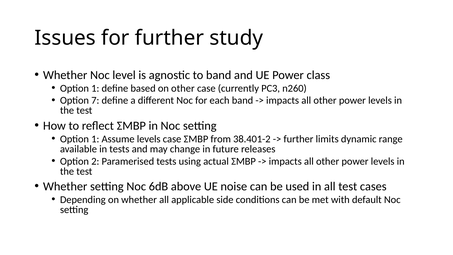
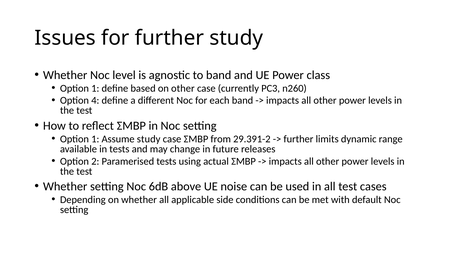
7: 7 -> 4
Assume levels: levels -> study
38.401-2: 38.401-2 -> 29.391-2
